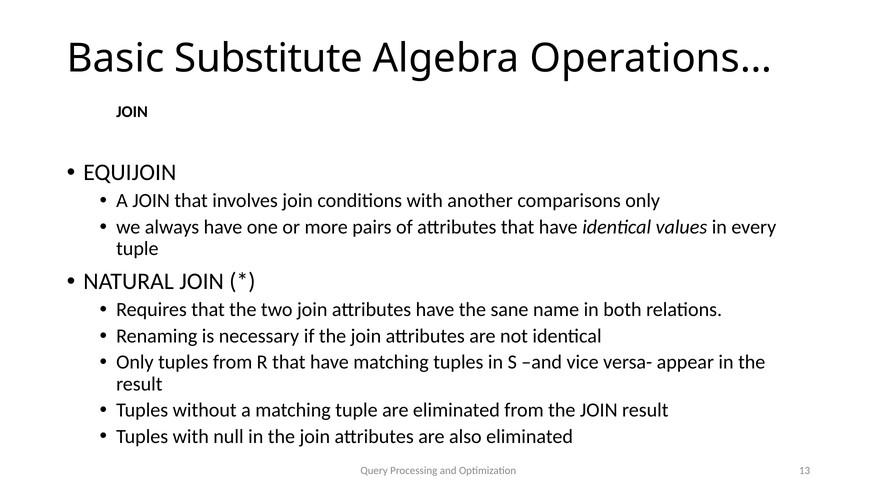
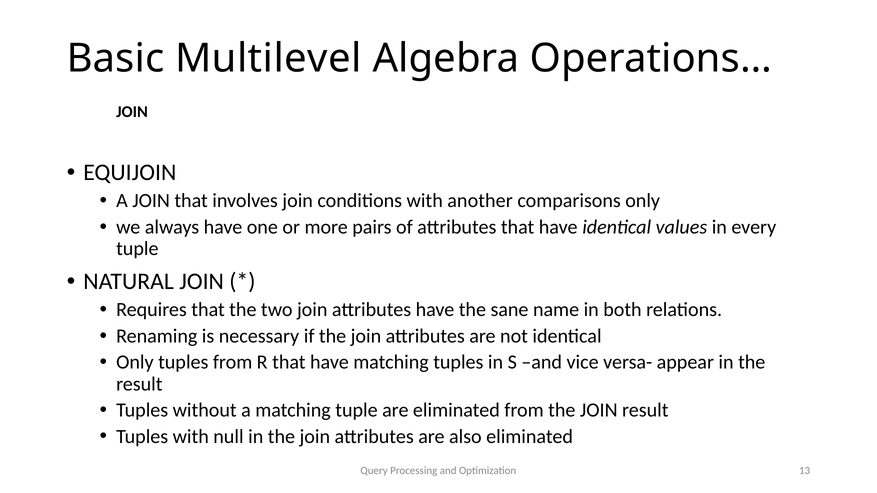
Substitute: Substitute -> Multilevel
